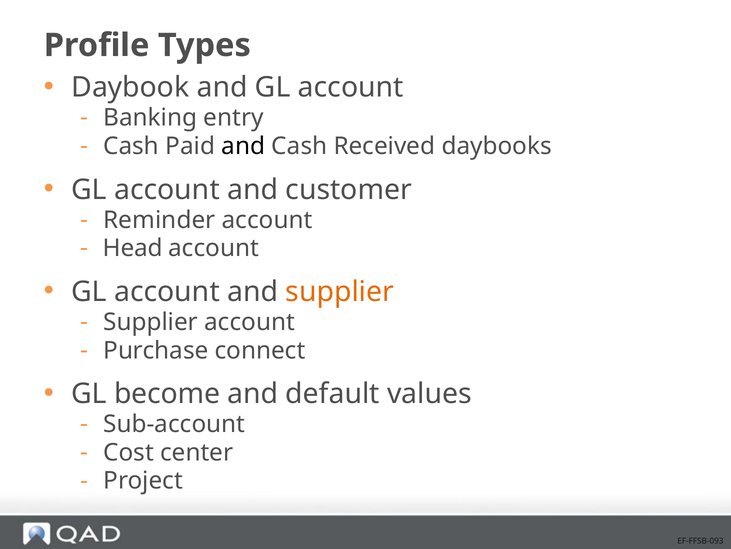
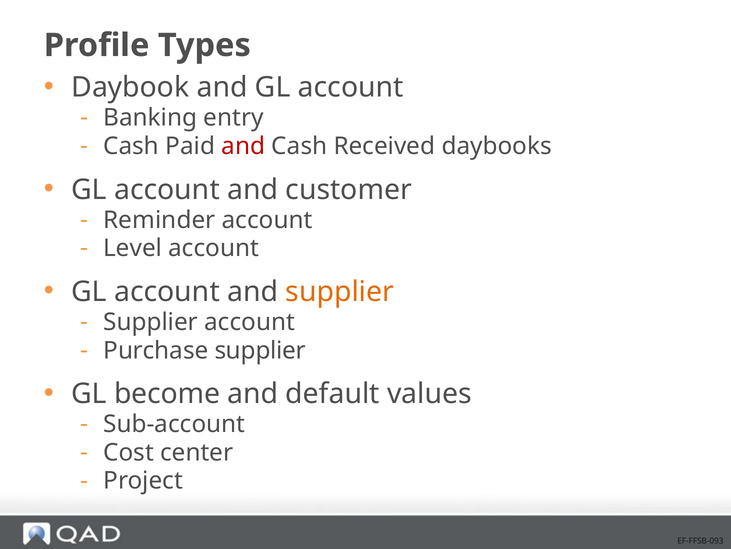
and at (243, 146) colour: black -> red
Head: Head -> Level
Purchase connect: connect -> supplier
